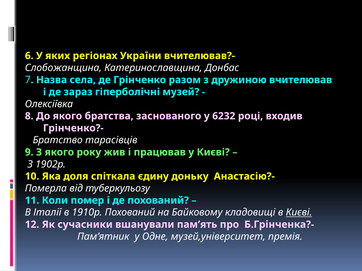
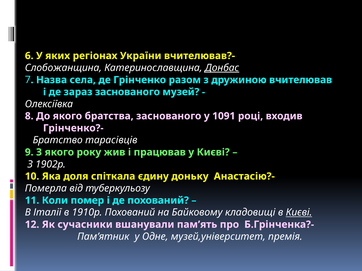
Донбас underline: none -> present
зараз гіперболічні: гіперболічні -> заснованого
6232: 6232 -> 1091
